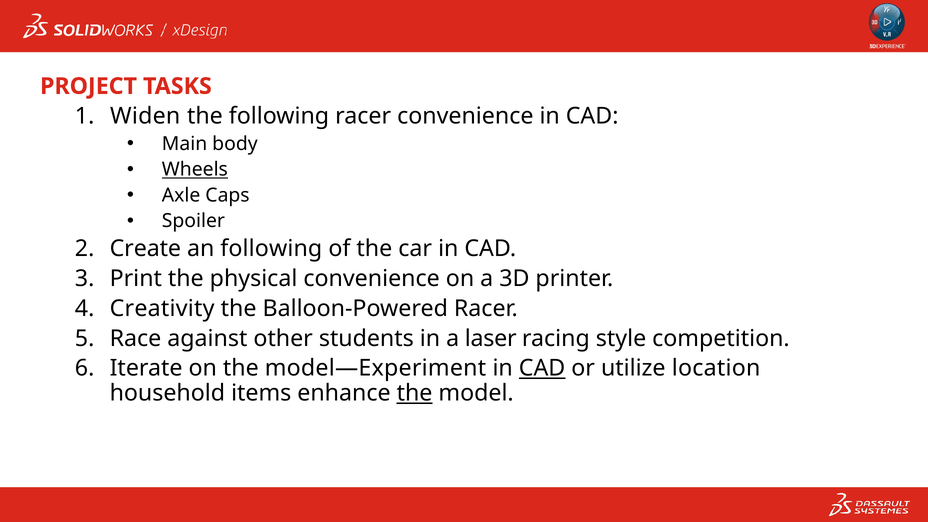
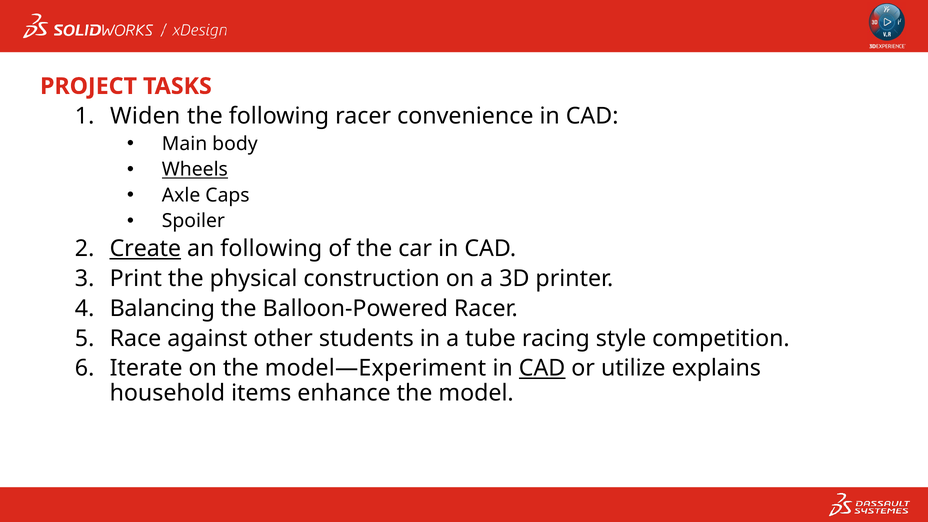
Create underline: none -> present
physical convenience: convenience -> construction
Creativity: Creativity -> Balancing
laser: laser -> tube
location: location -> explains
the at (415, 393) underline: present -> none
